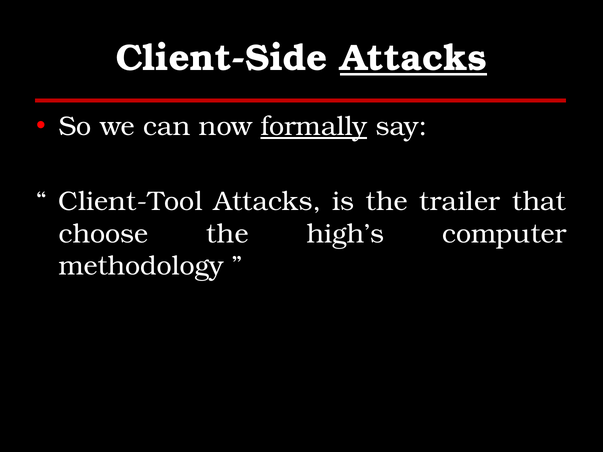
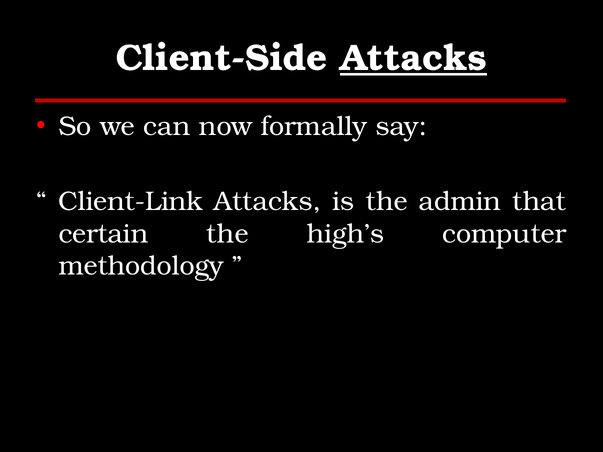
formally underline: present -> none
Client-Tool: Client-Tool -> Client-Link
trailer: trailer -> admin
choose: choose -> certain
